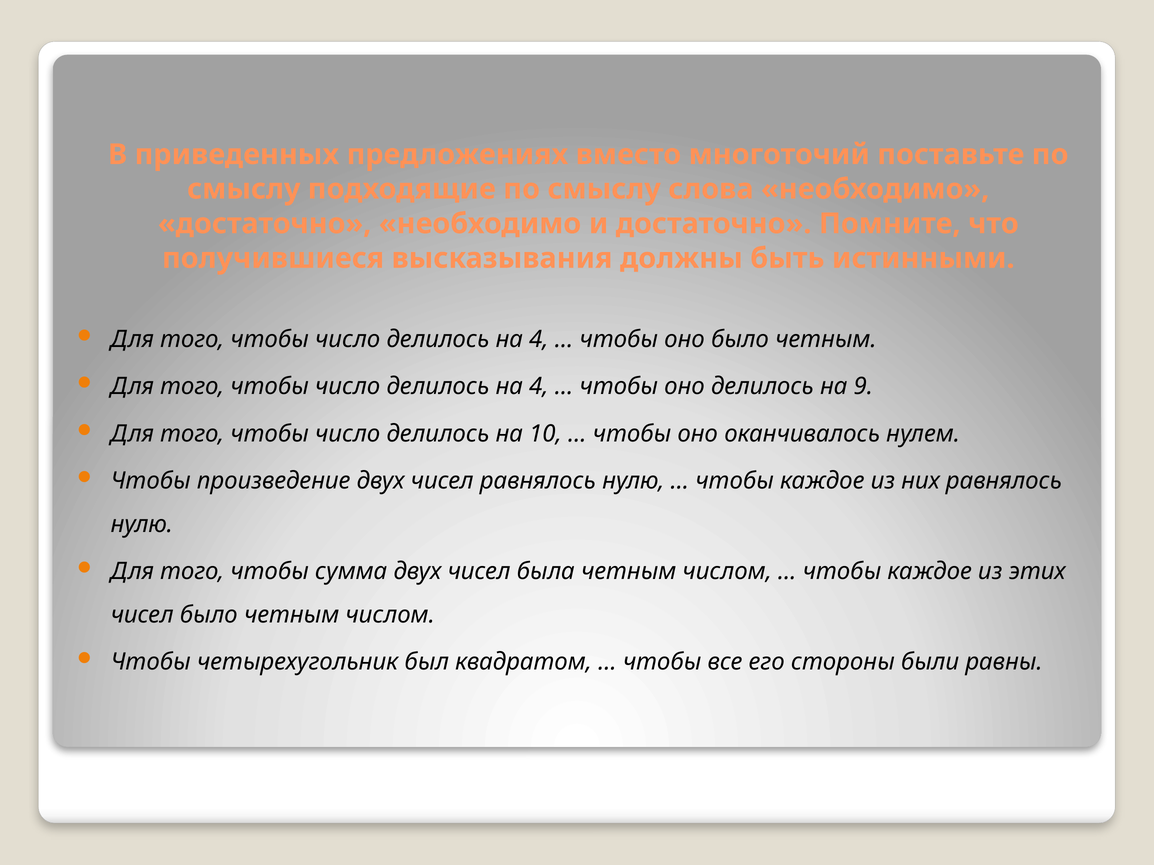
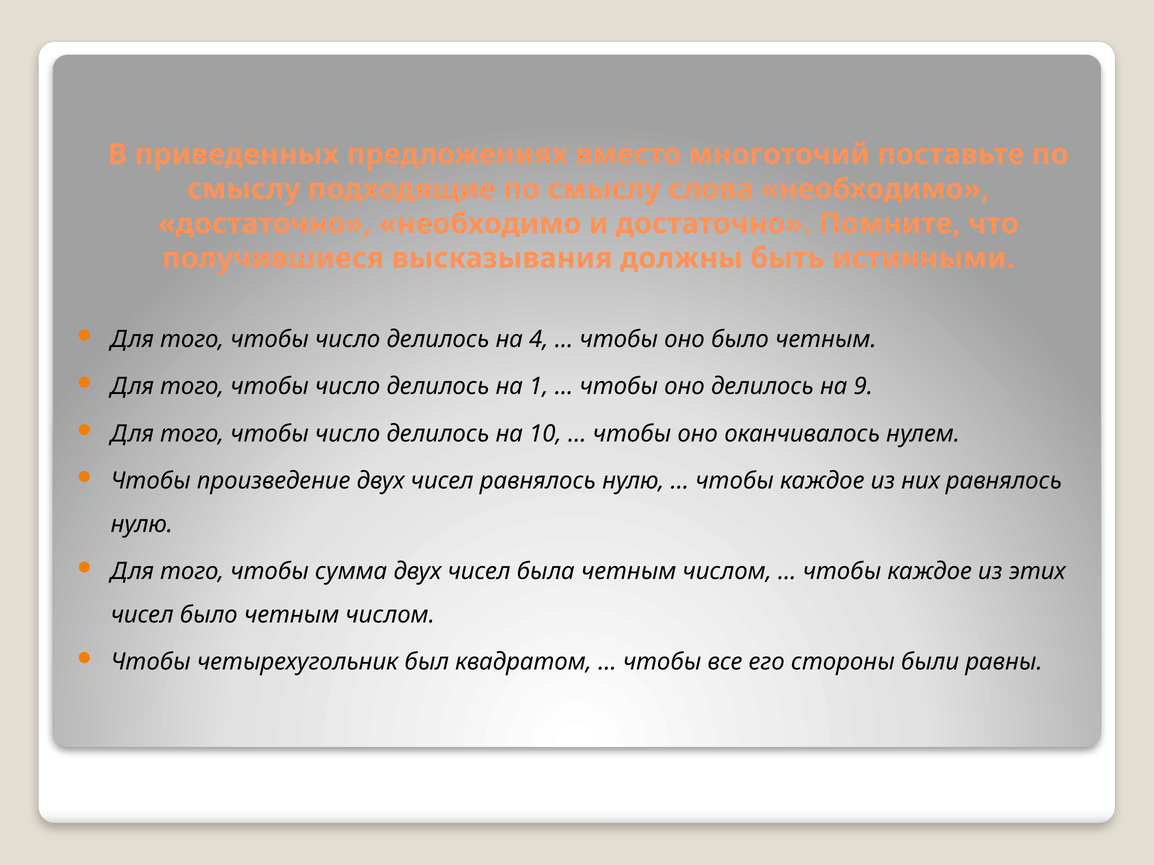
4 at (539, 387): 4 -> 1
